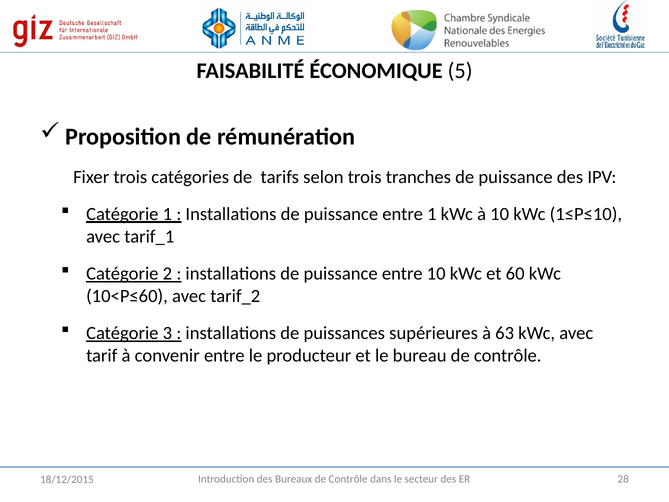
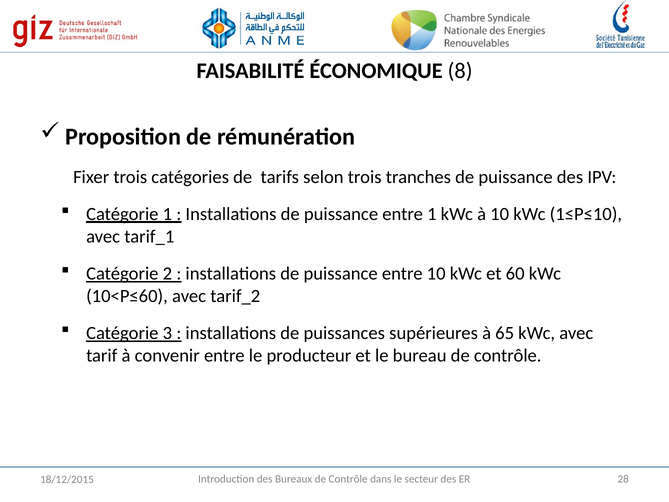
5: 5 -> 8
63: 63 -> 65
